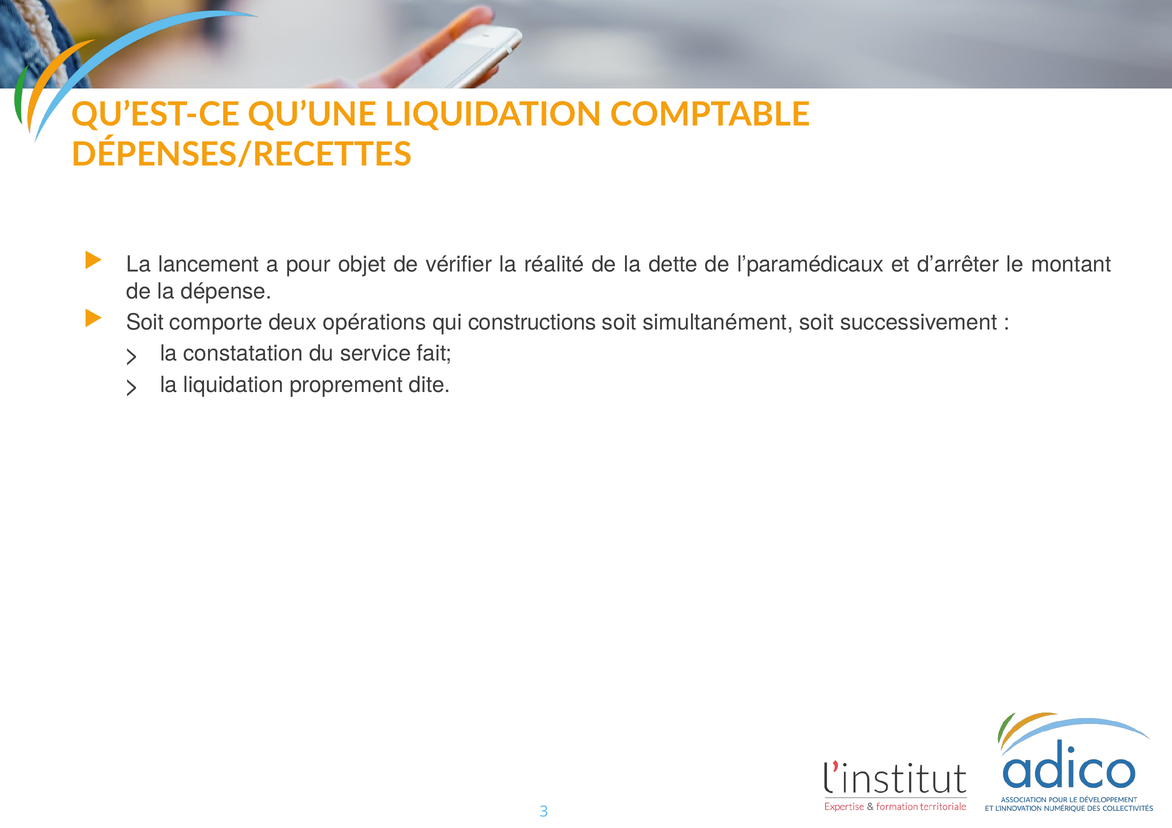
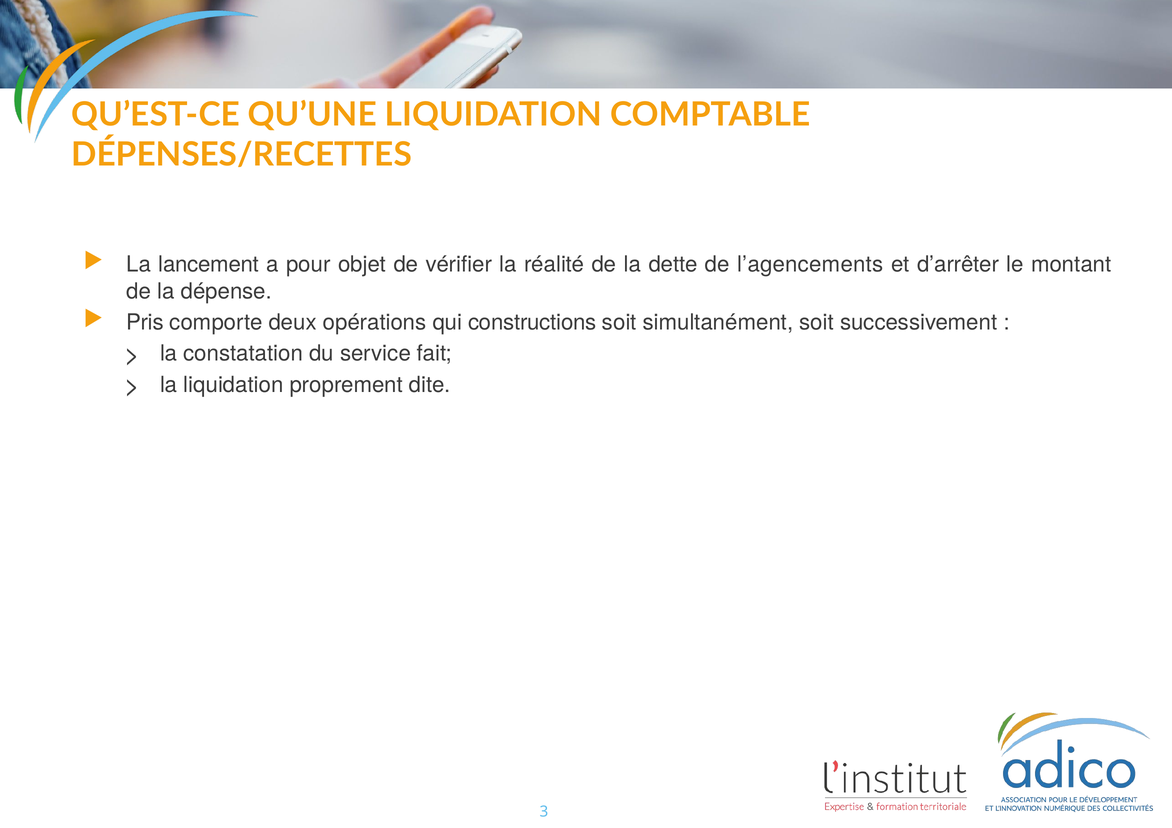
l’paramédicaux: l’paramédicaux -> l’agencements
Soit at (145, 323): Soit -> Pris
